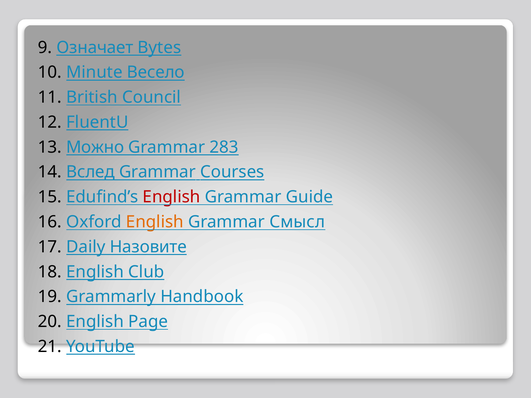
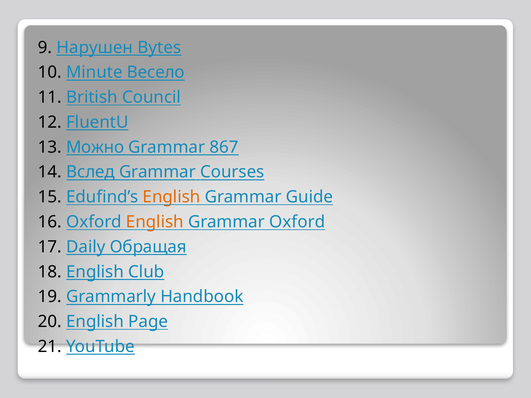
Означает: Означает -> Нарушен
283: 283 -> 867
English at (171, 197) colour: red -> orange
Grammar Смысл: Смысл -> Oxford
Назовите: Назовите -> Обращая
